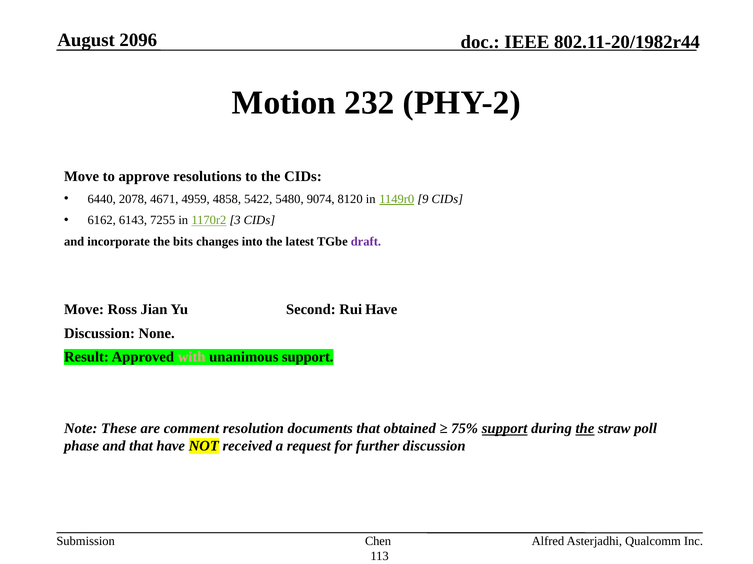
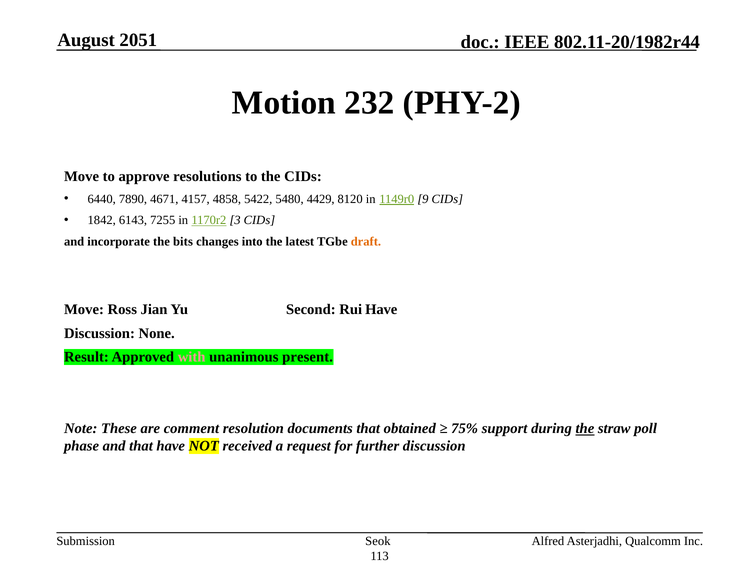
2096: 2096 -> 2051
2078: 2078 -> 7890
4959: 4959 -> 4157
9074: 9074 -> 4429
6162: 6162 -> 1842
draft colour: purple -> orange
unanimous support: support -> present
support at (505, 429) underline: present -> none
Chen: Chen -> Seok
